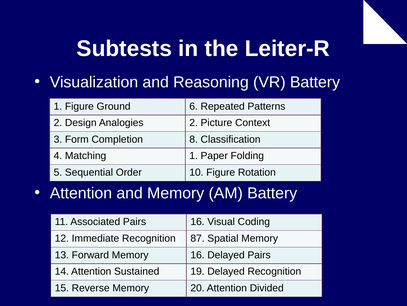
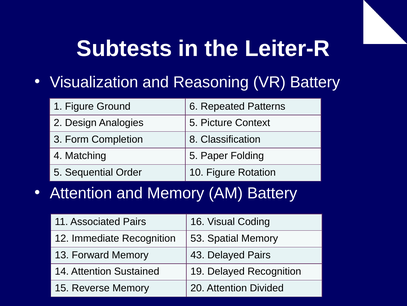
Analogies 2: 2 -> 5
Matching 1: 1 -> 5
87: 87 -> 53
Memory 16: 16 -> 43
